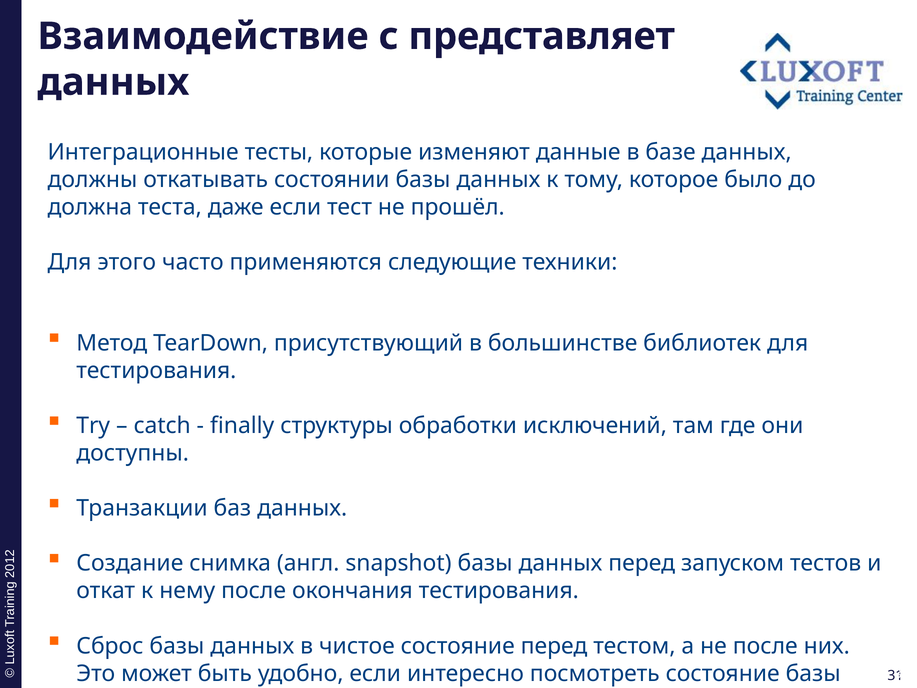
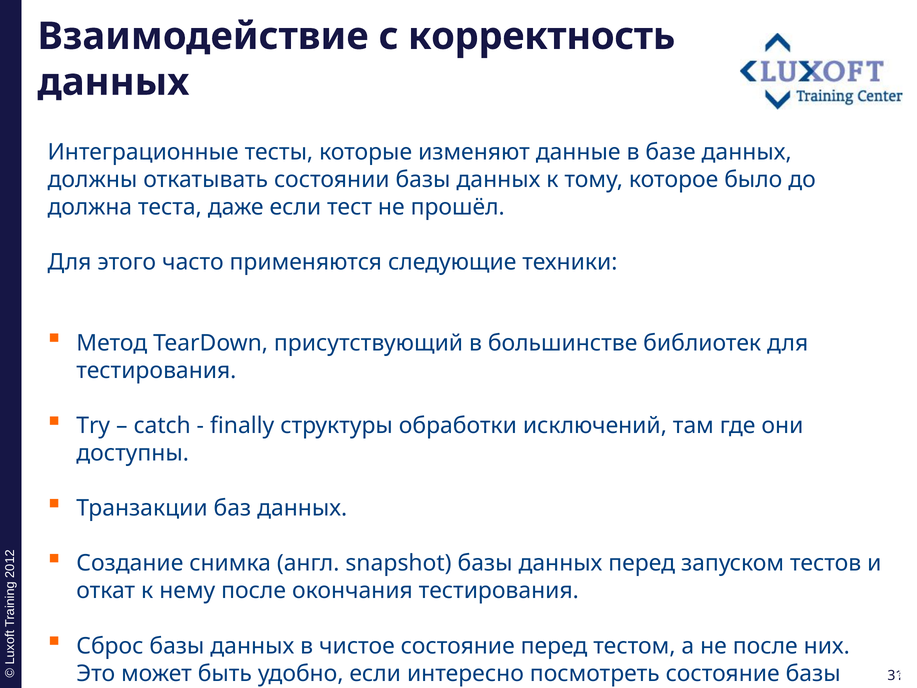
представляет: представляет -> корректность
